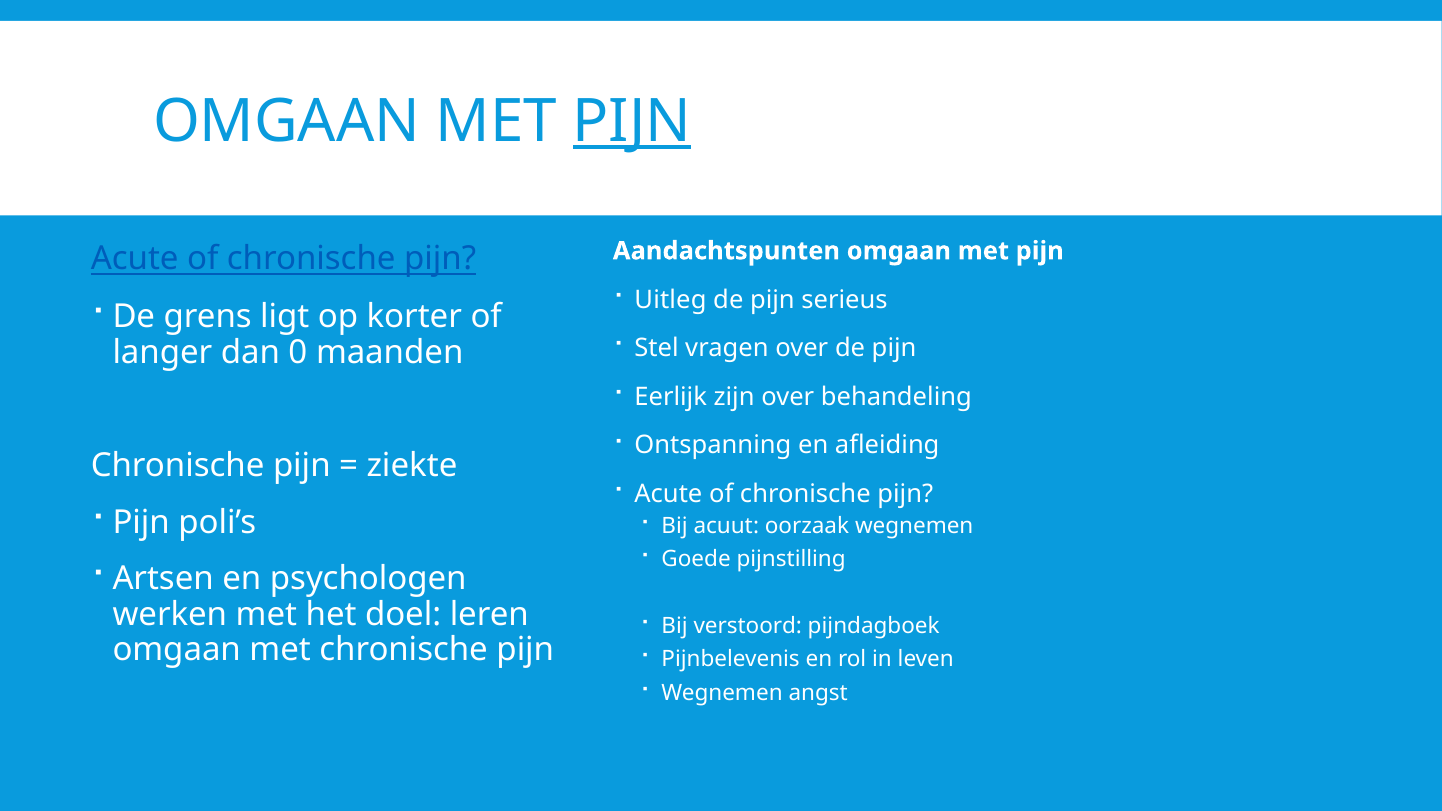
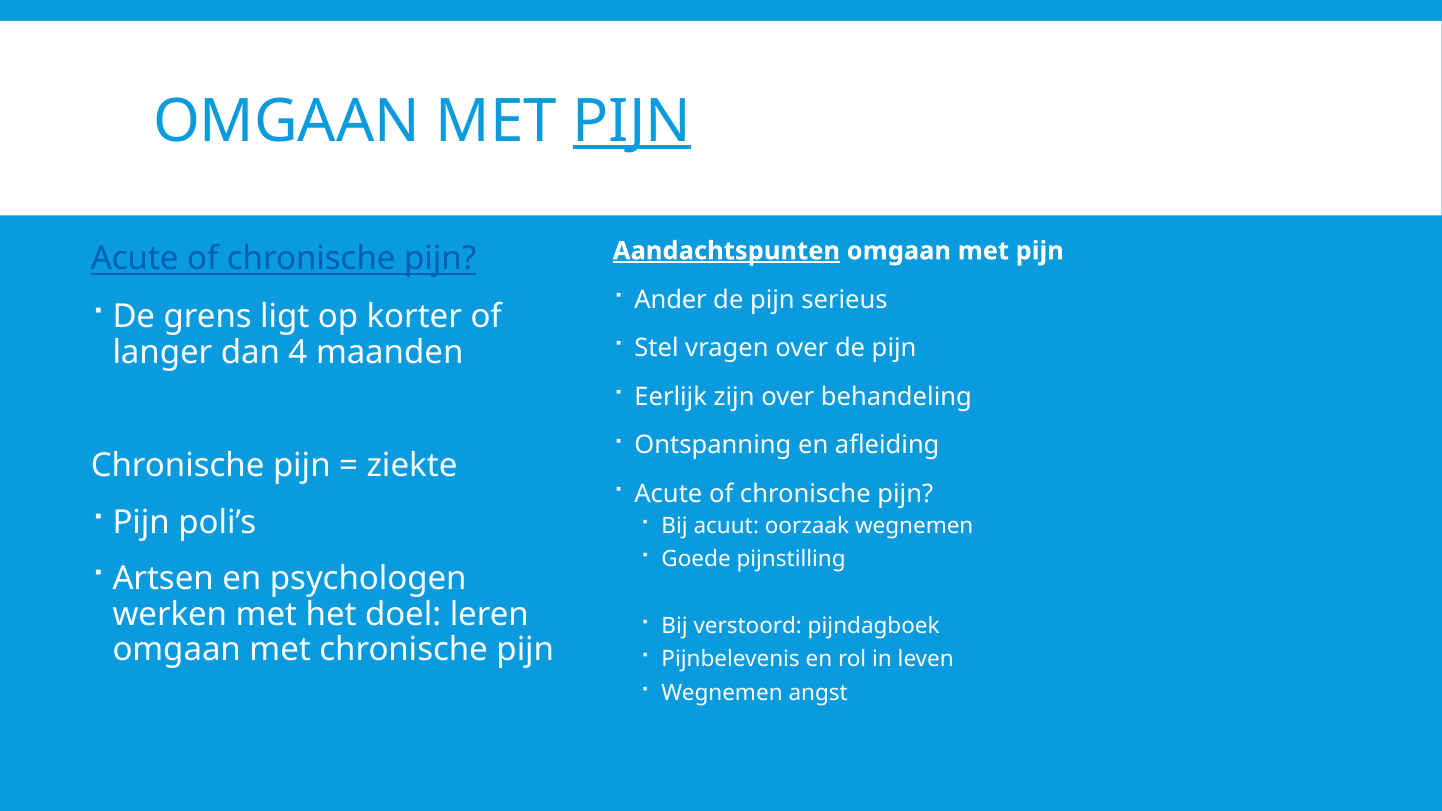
Aandachtspunten underline: none -> present
Uitleg: Uitleg -> Ander
0: 0 -> 4
